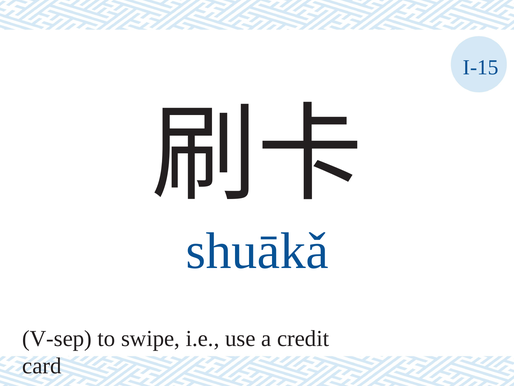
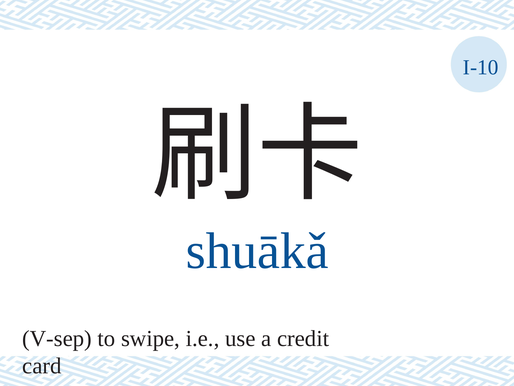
I-15: I-15 -> I-10
